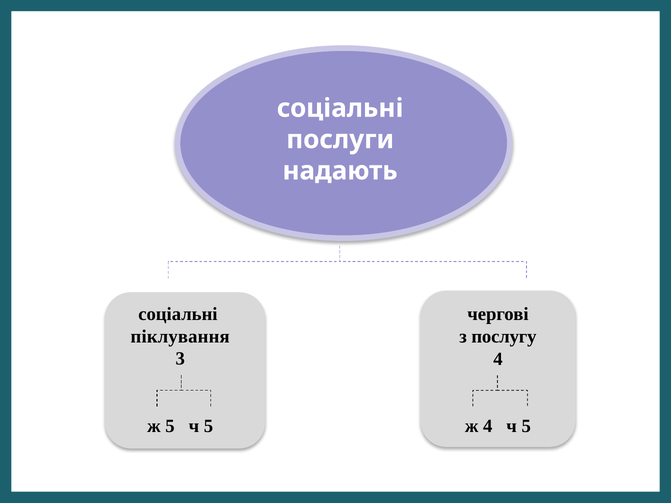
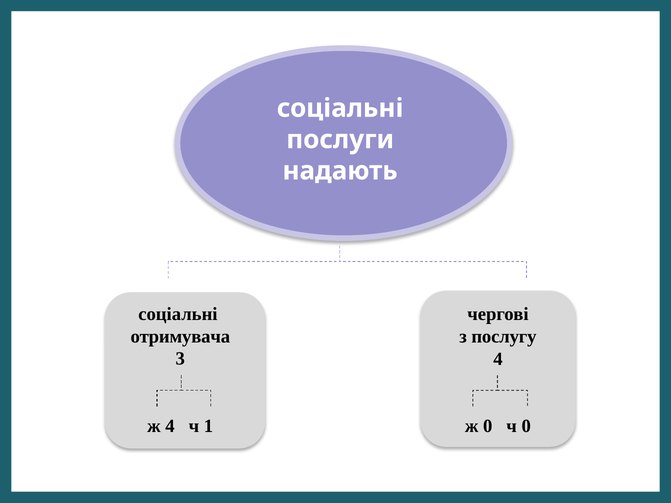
піклування: піклування -> отримувача
ж 5: 5 -> 4
5 at (209, 426): 5 -> 1
ж 4: 4 -> 0
5 at (526, 426): 5 -> 0
